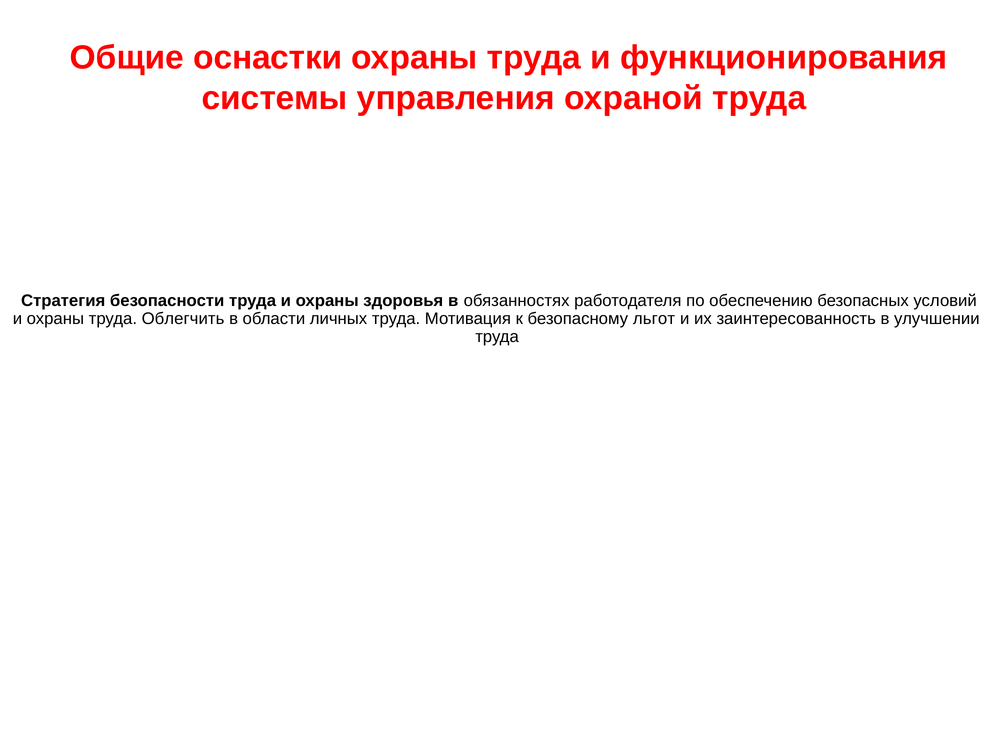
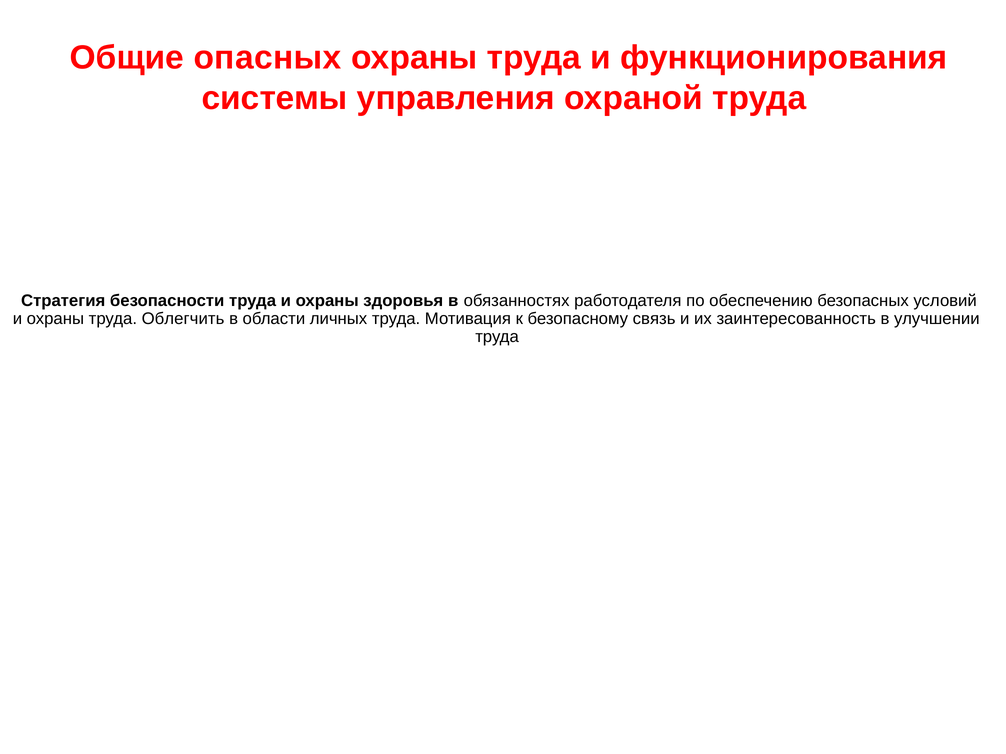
оснастки: оснастки -> опасных
льгот: льгот -> связь
